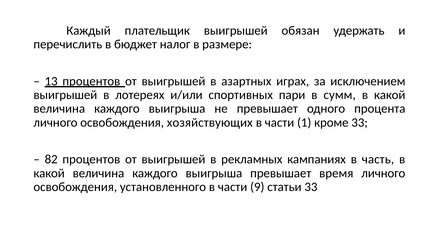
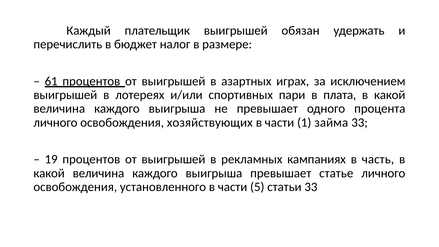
13: 13 -> 61
сумм: сумм -> плата
кроме: кроме -> займа
82: 82 -> 19
время: время -> статье
9: 9 -> 5
